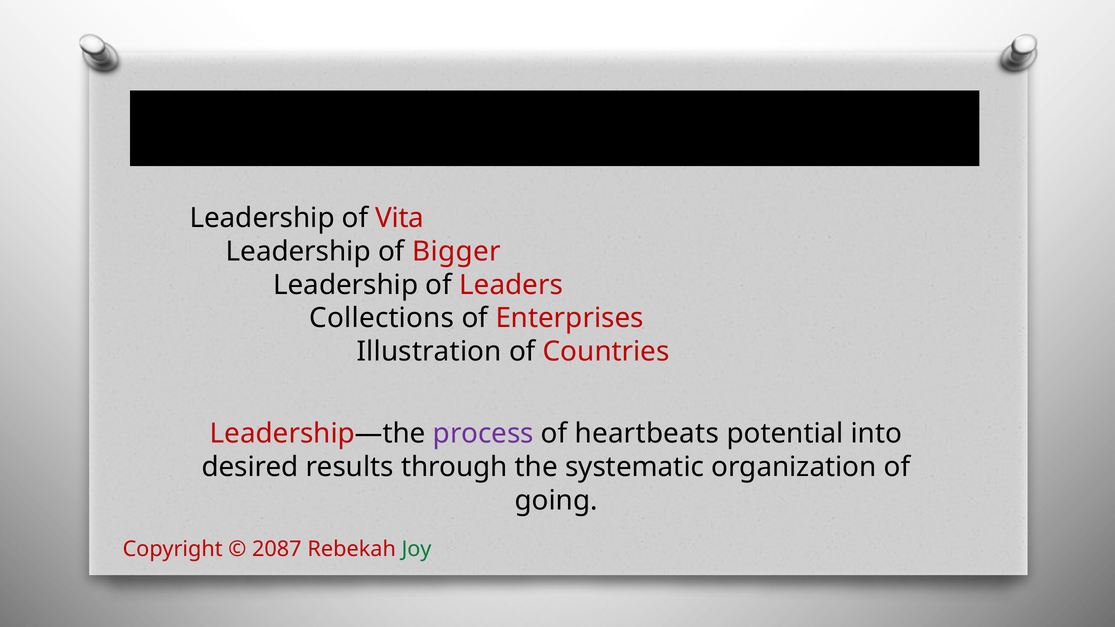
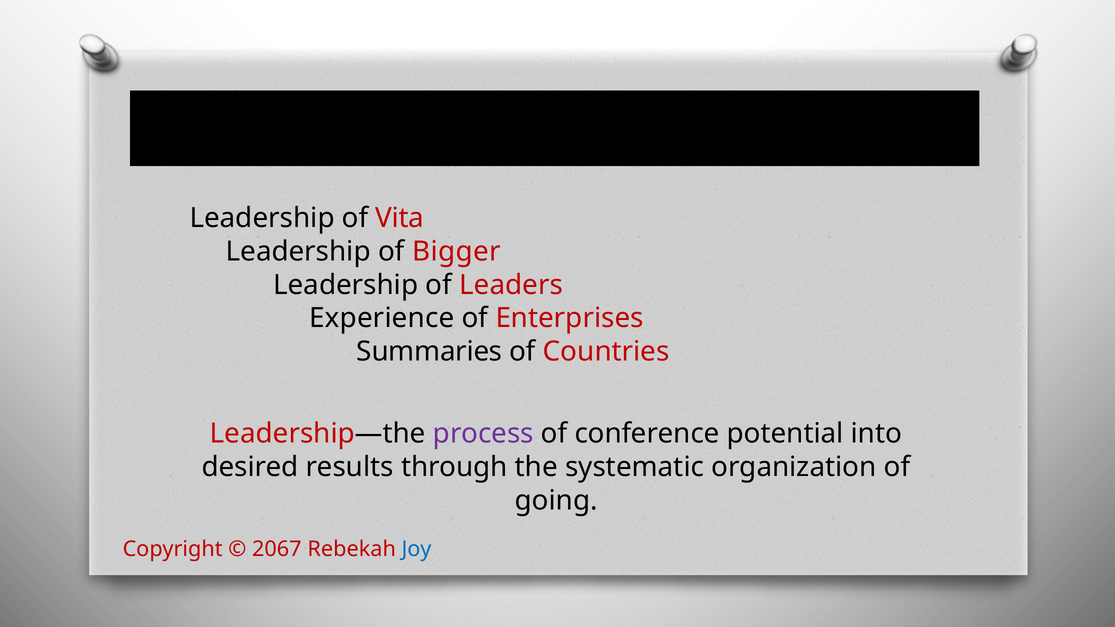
Collections: Collections -> Experience
Illustration: Illustration -> Summaries
heartbeats: heartbeats -> conference
2087: 2087 -> 2067
Joy colour: green -> blue
